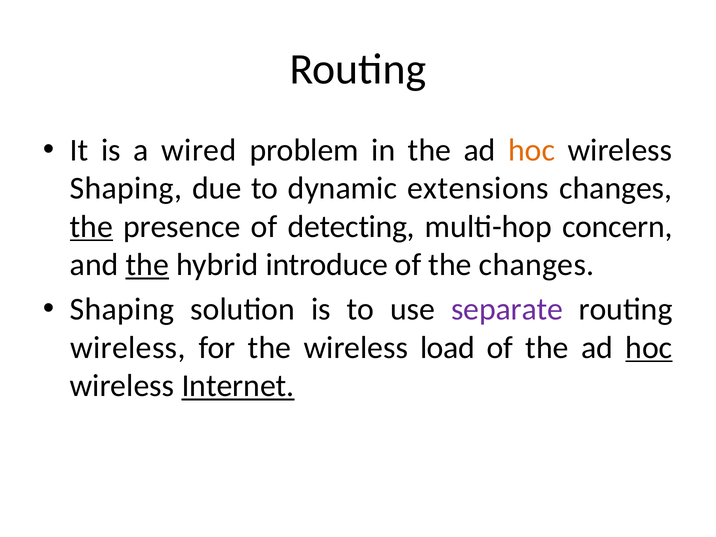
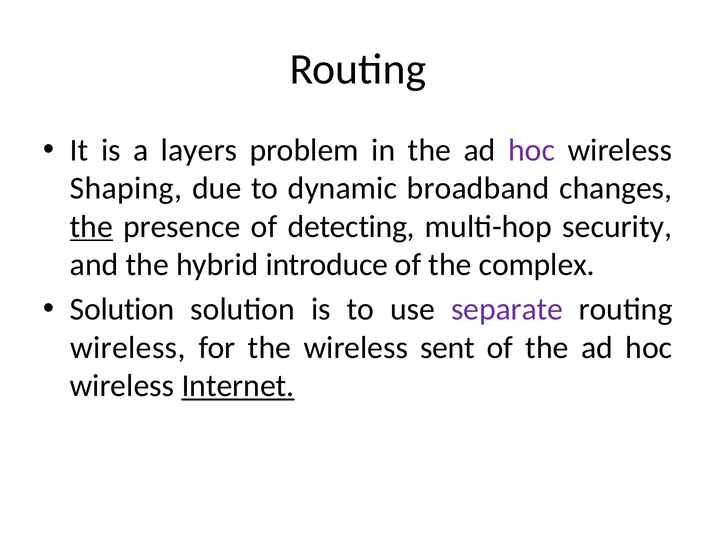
wired: wired -> layers
hoc at (532, 150) colour: orange -> purple
extensions: extensions -> broadband
concern: concern -> security
the at (147, 265) underline: present -> none
the changes: changes -> complex
Shaping at (122, 309): Shaping -> Solution
load: load -> sent
hoc at (649, 348) underline: present -> none
